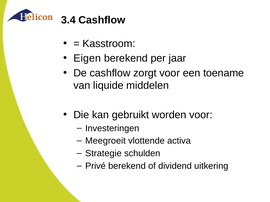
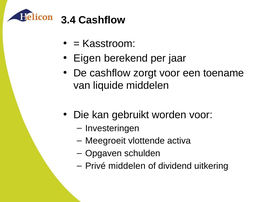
Strategie: Strategie -> Opgaven
Privé berekend: berekend -> middelen
